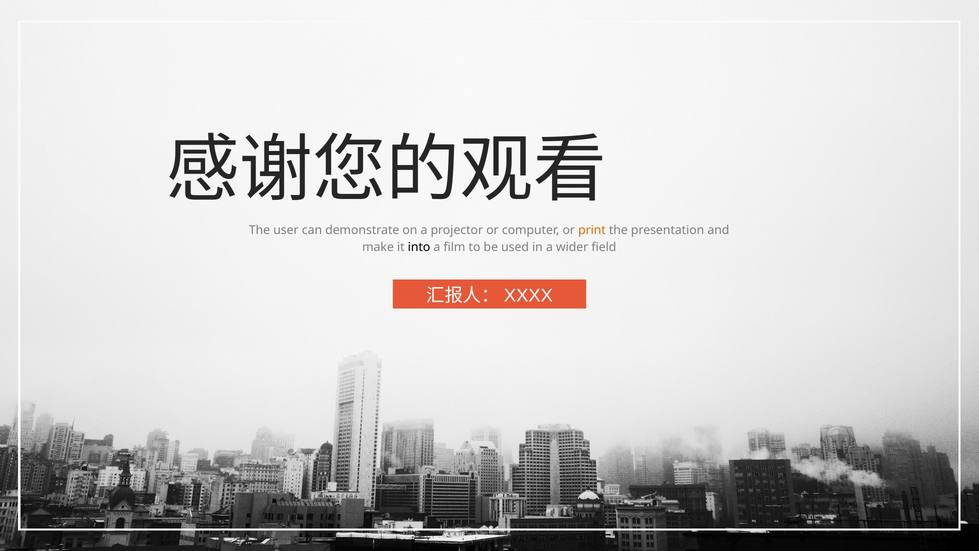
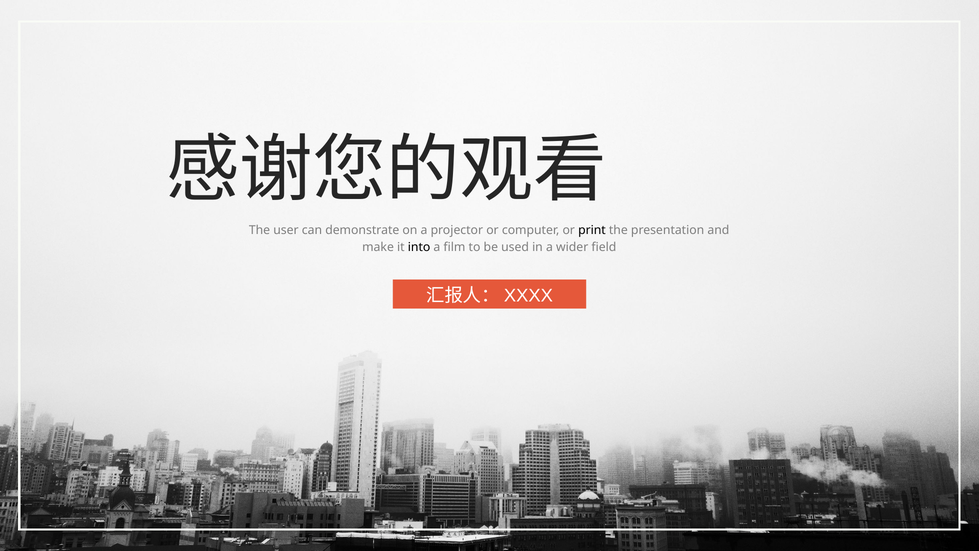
print colour: orange -> black
